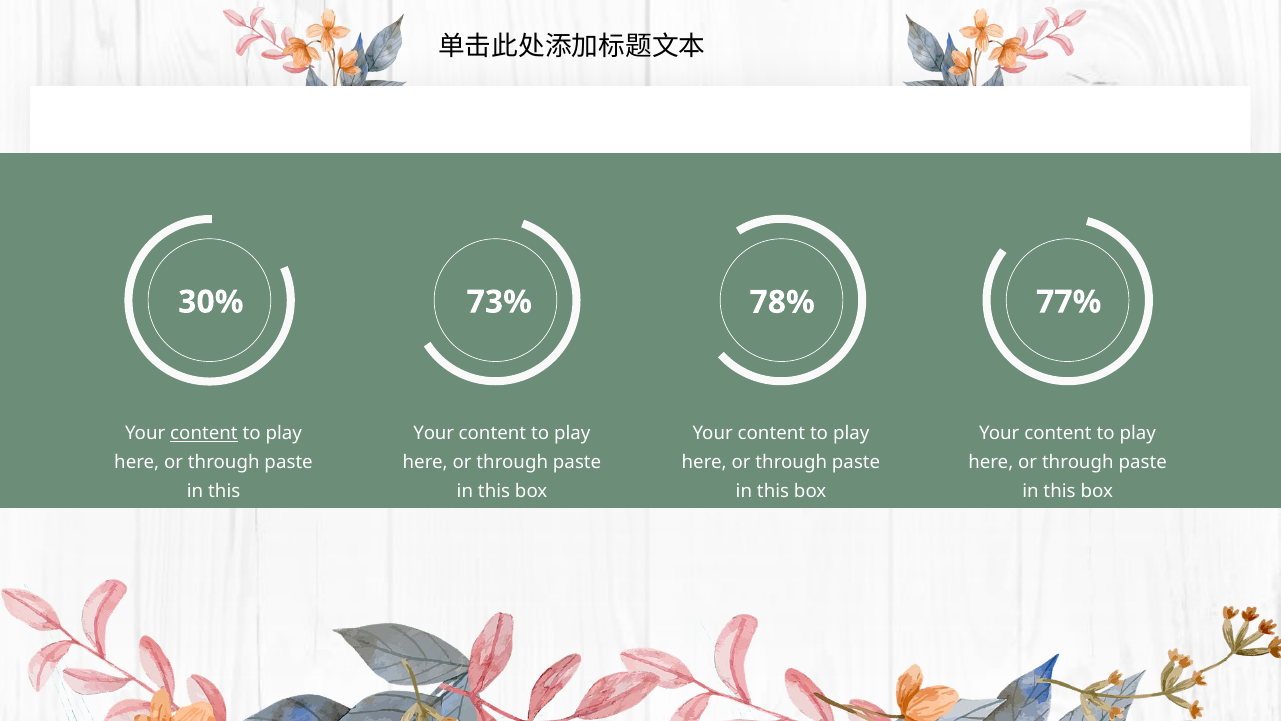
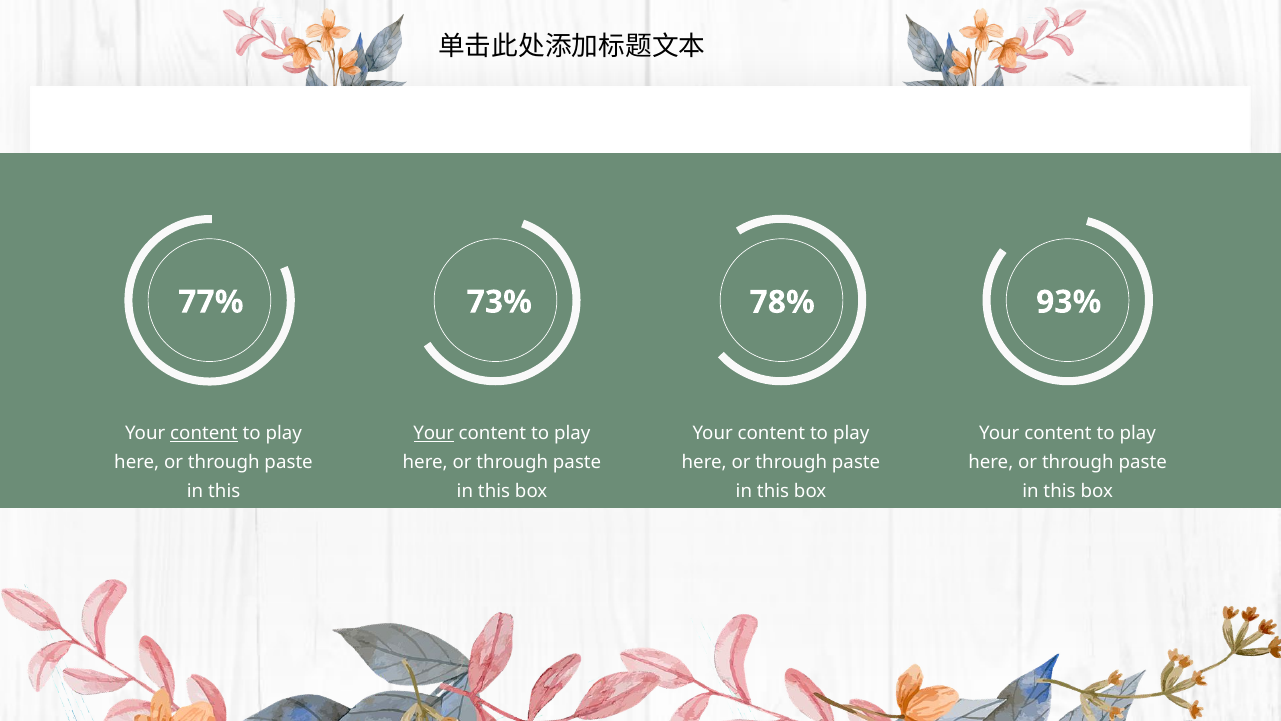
30%: 30% -> 77%
77%: 77% -> 93%
Your at (434, 433) underline: none -> present
